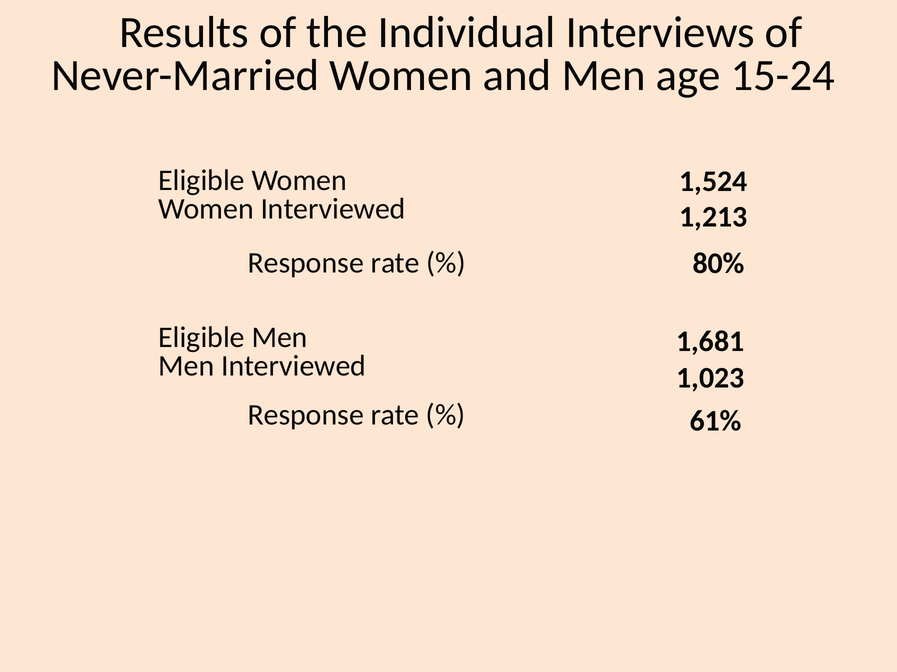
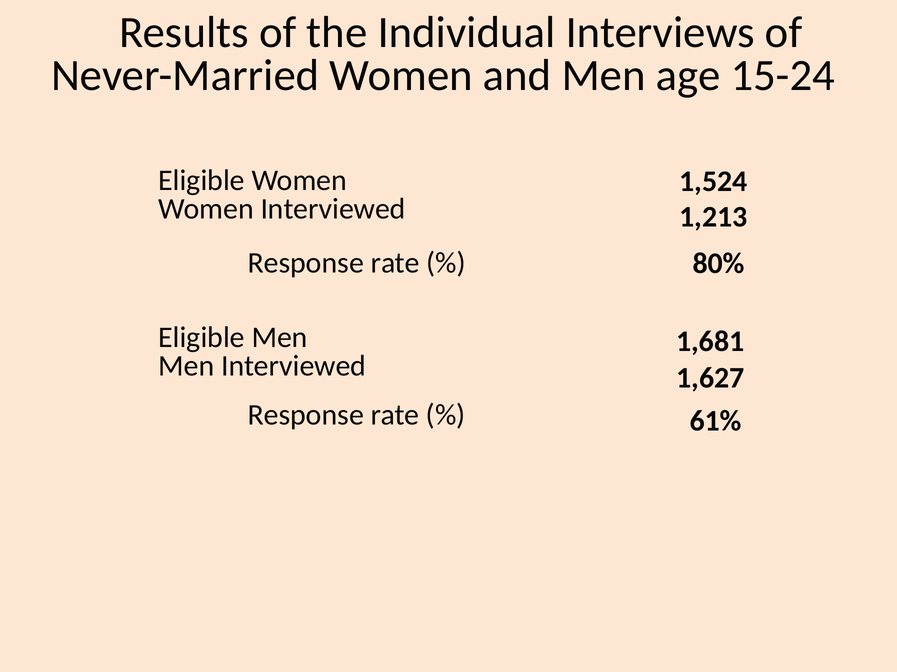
1,023: 1,023 -> 1,627
